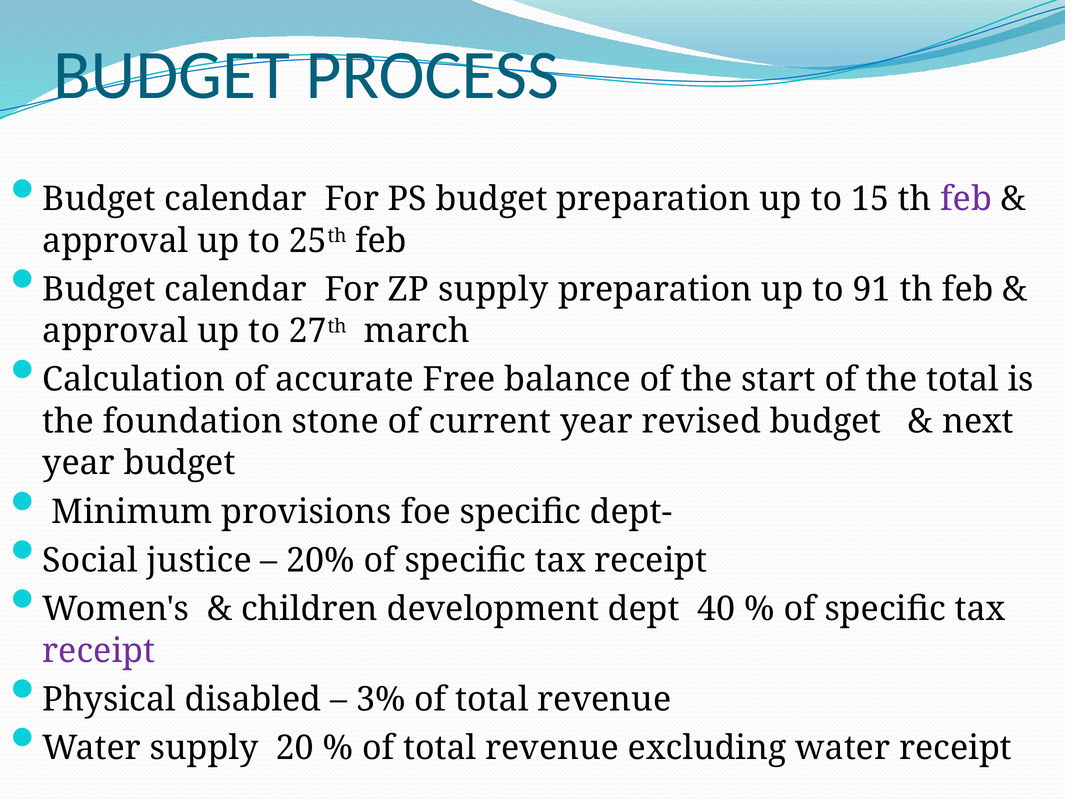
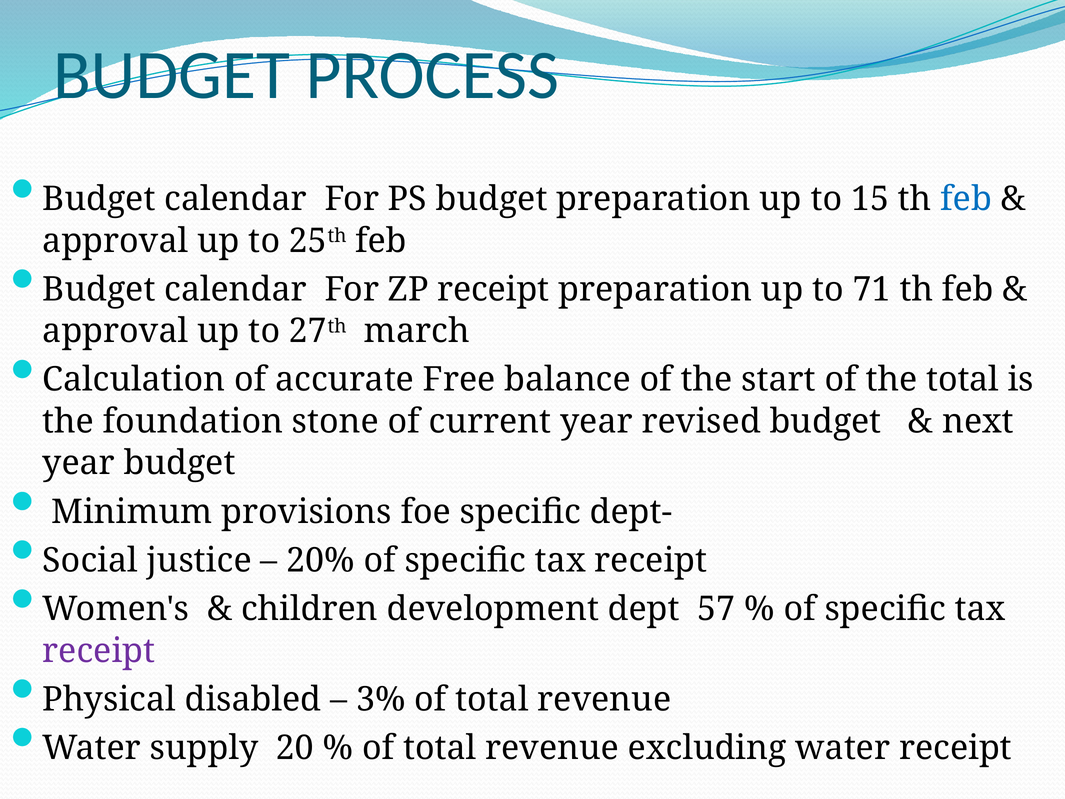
feb at (966, 199) colour: purple -> blue
ZP supply: supply -> receipt
91: 91 -> 71
40: 40 -> 57
